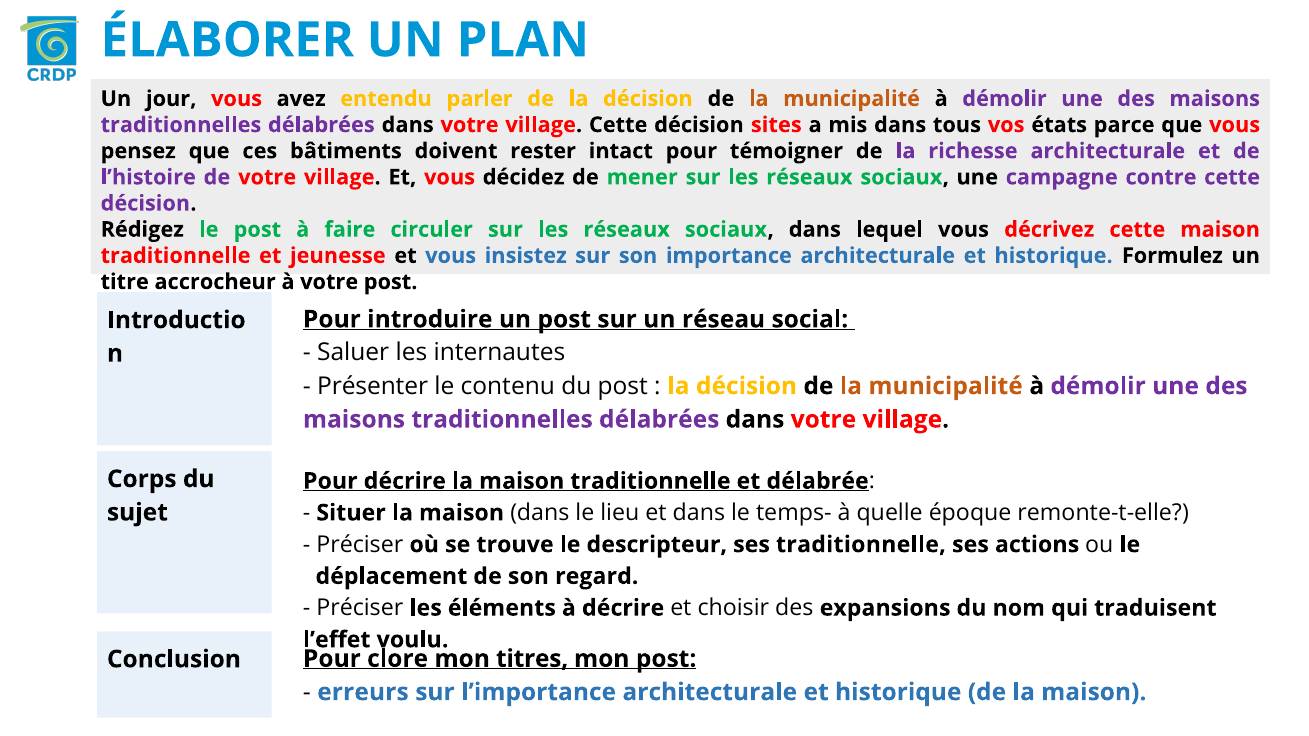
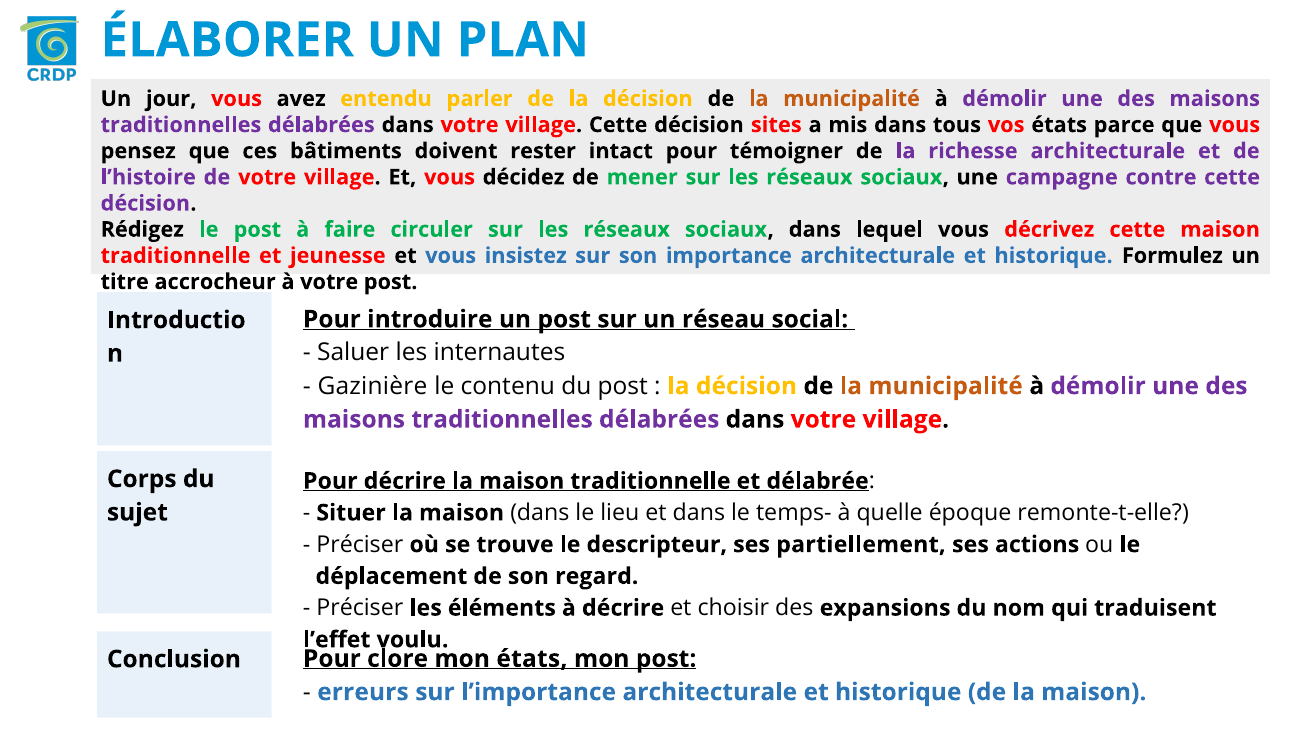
Présenter: Présenter -> Gazinière
ses traditionnelle: traditionnelle -> partiellement
mon titres: titres -> états
